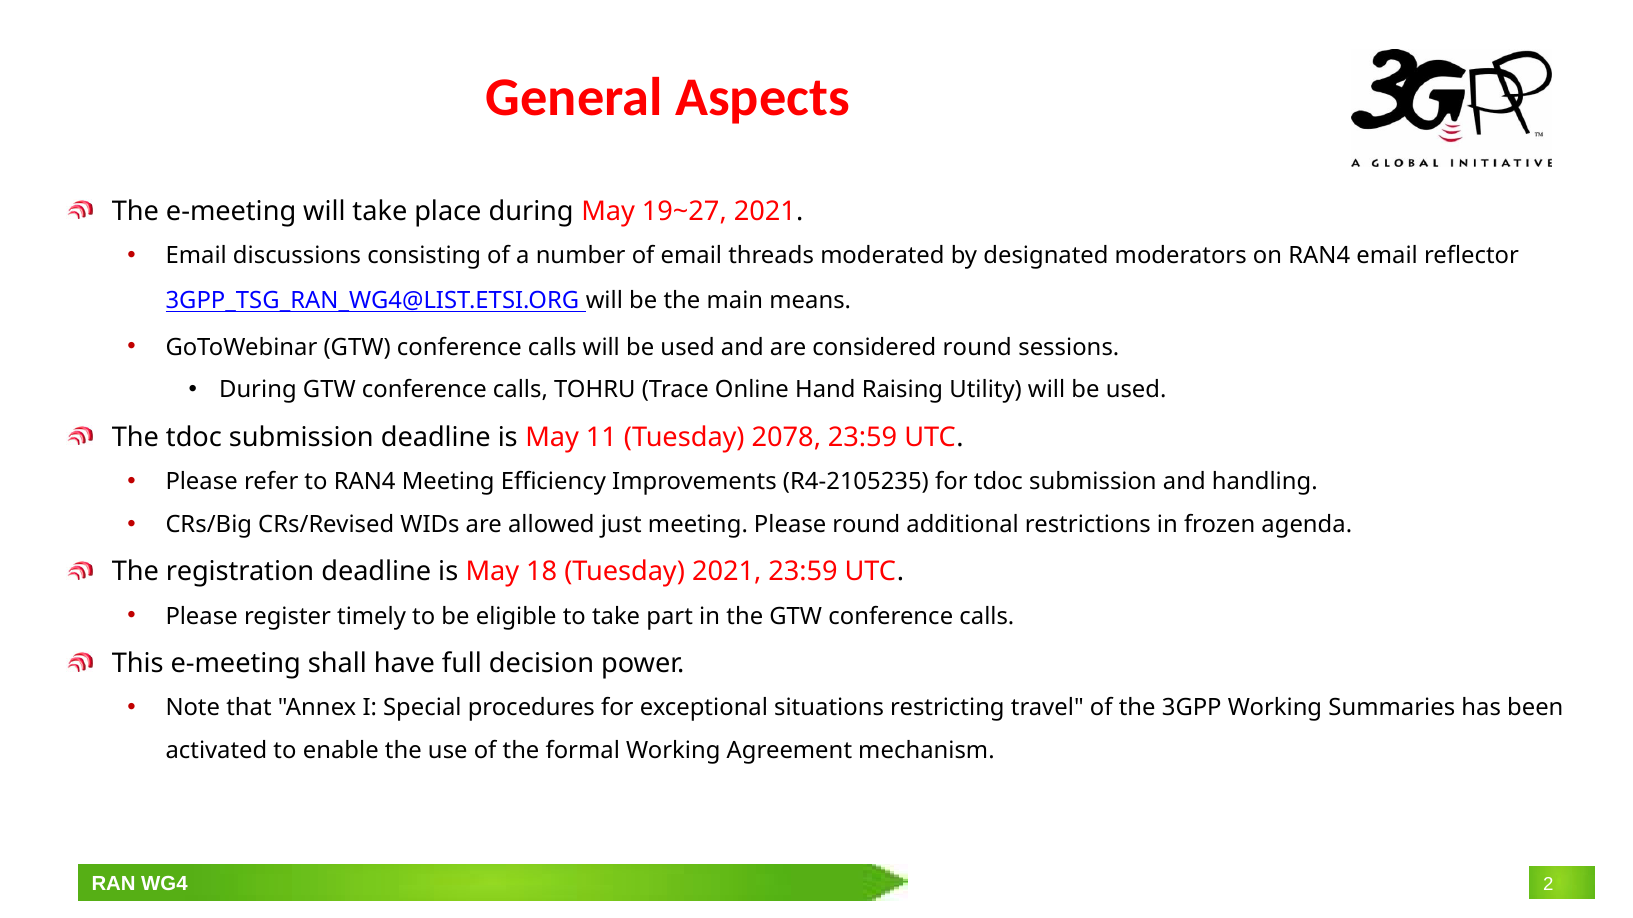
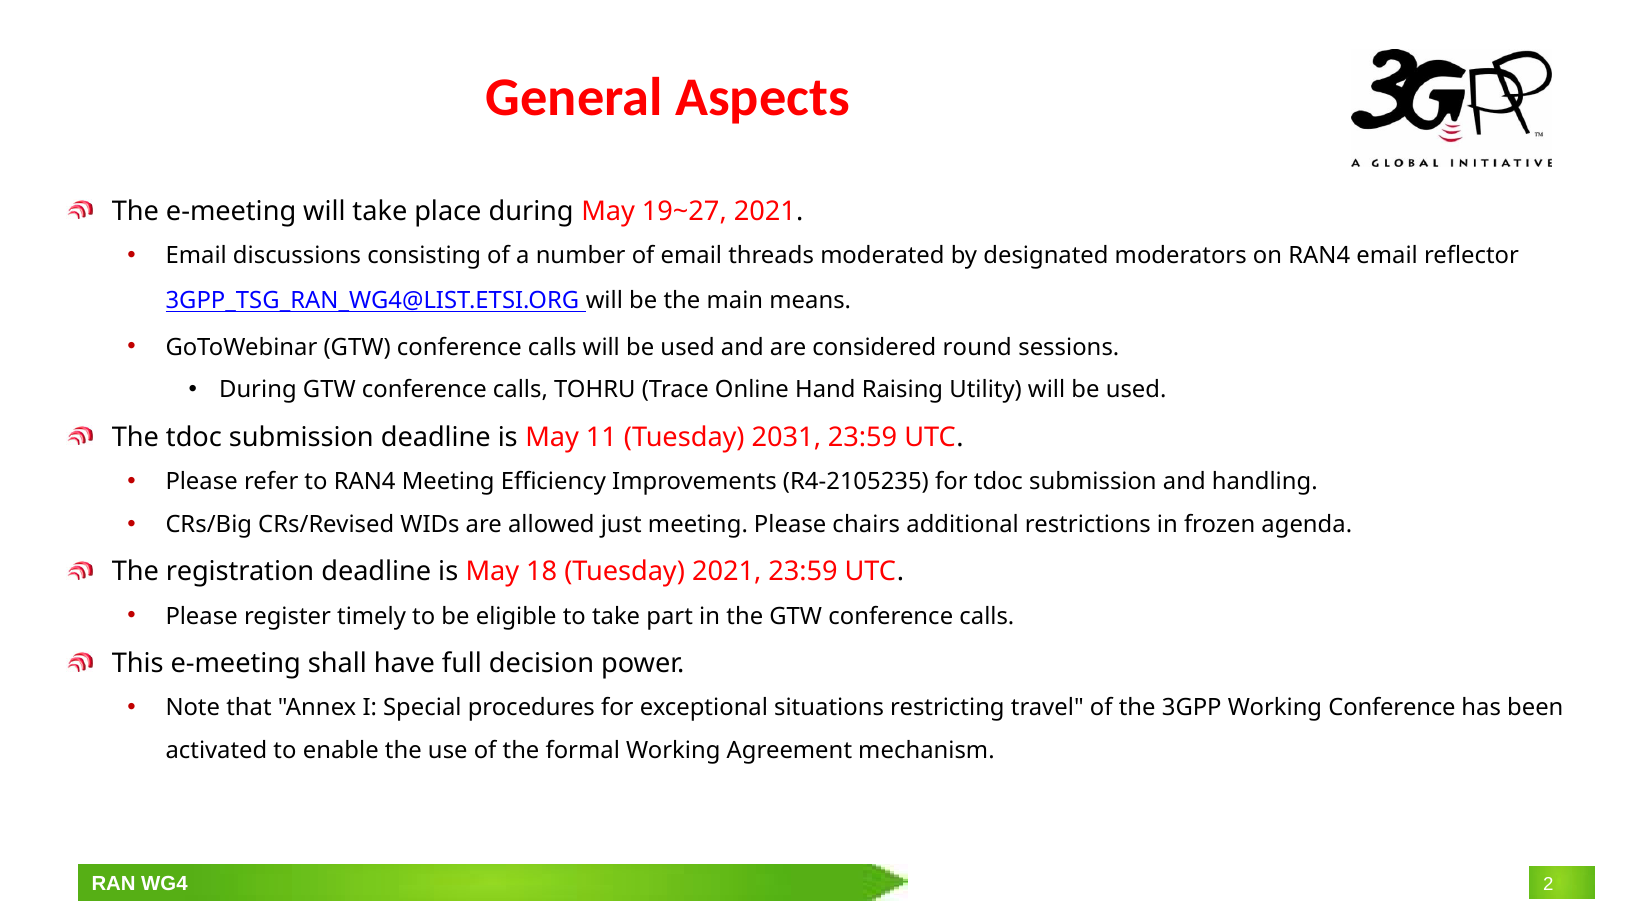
2078: 2078 -> 2031
Please round: round -> chairs
Working Summaries: Summaries -> Conference
